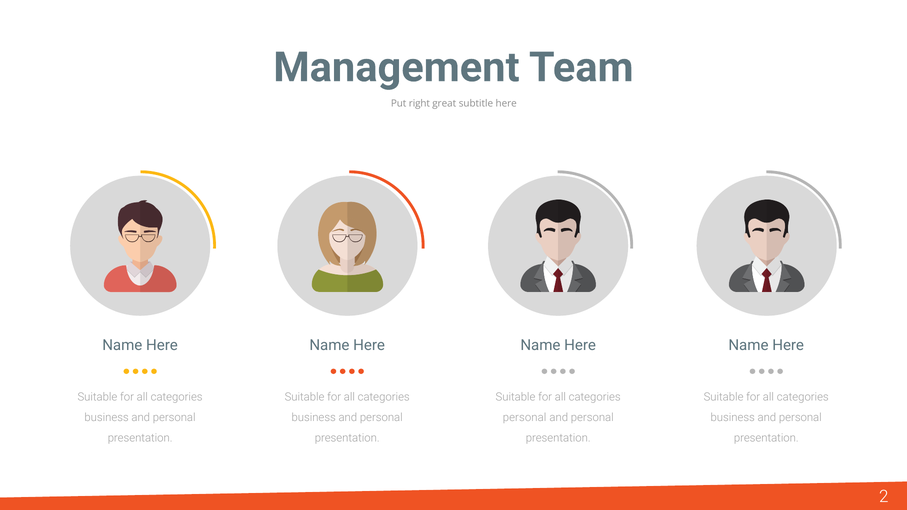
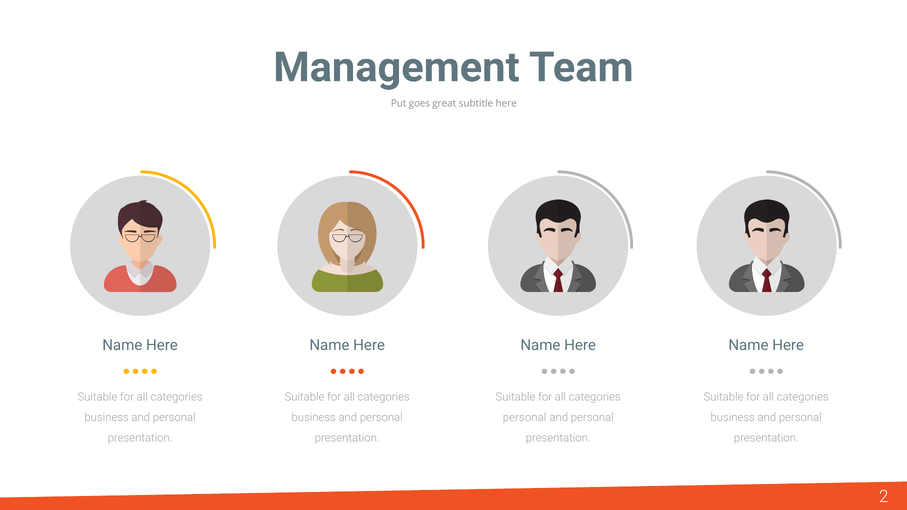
right: right -> goes
